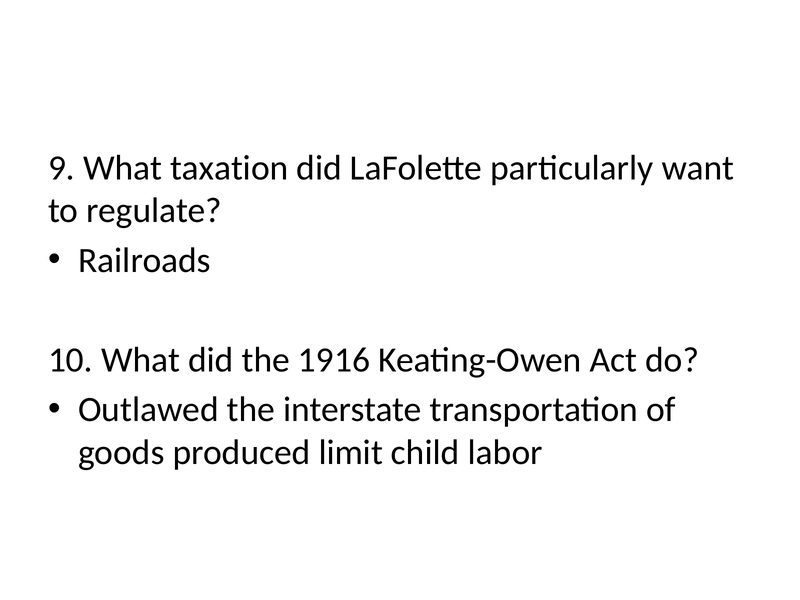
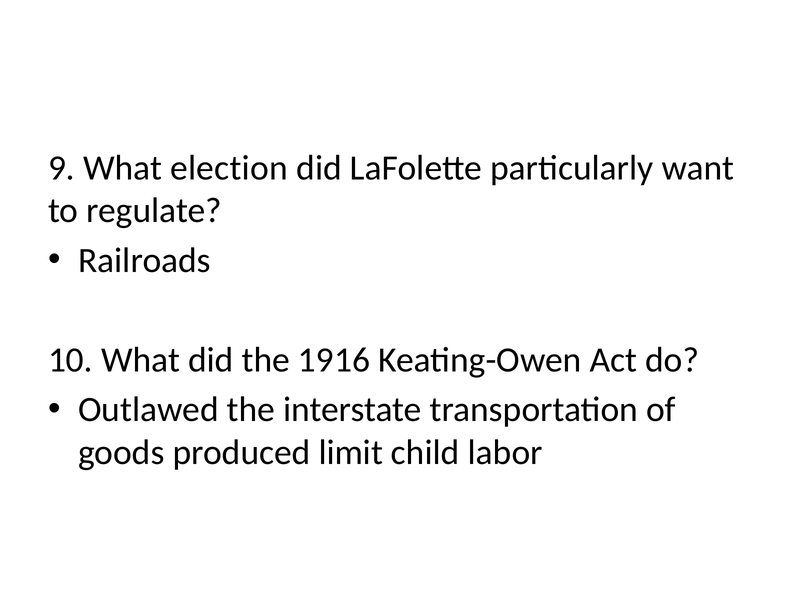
taxation: taxation -> election
